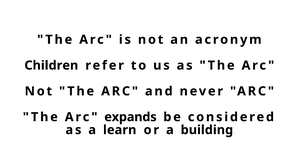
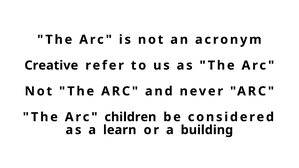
Children: Children -> Creative
expands: expands -> children
